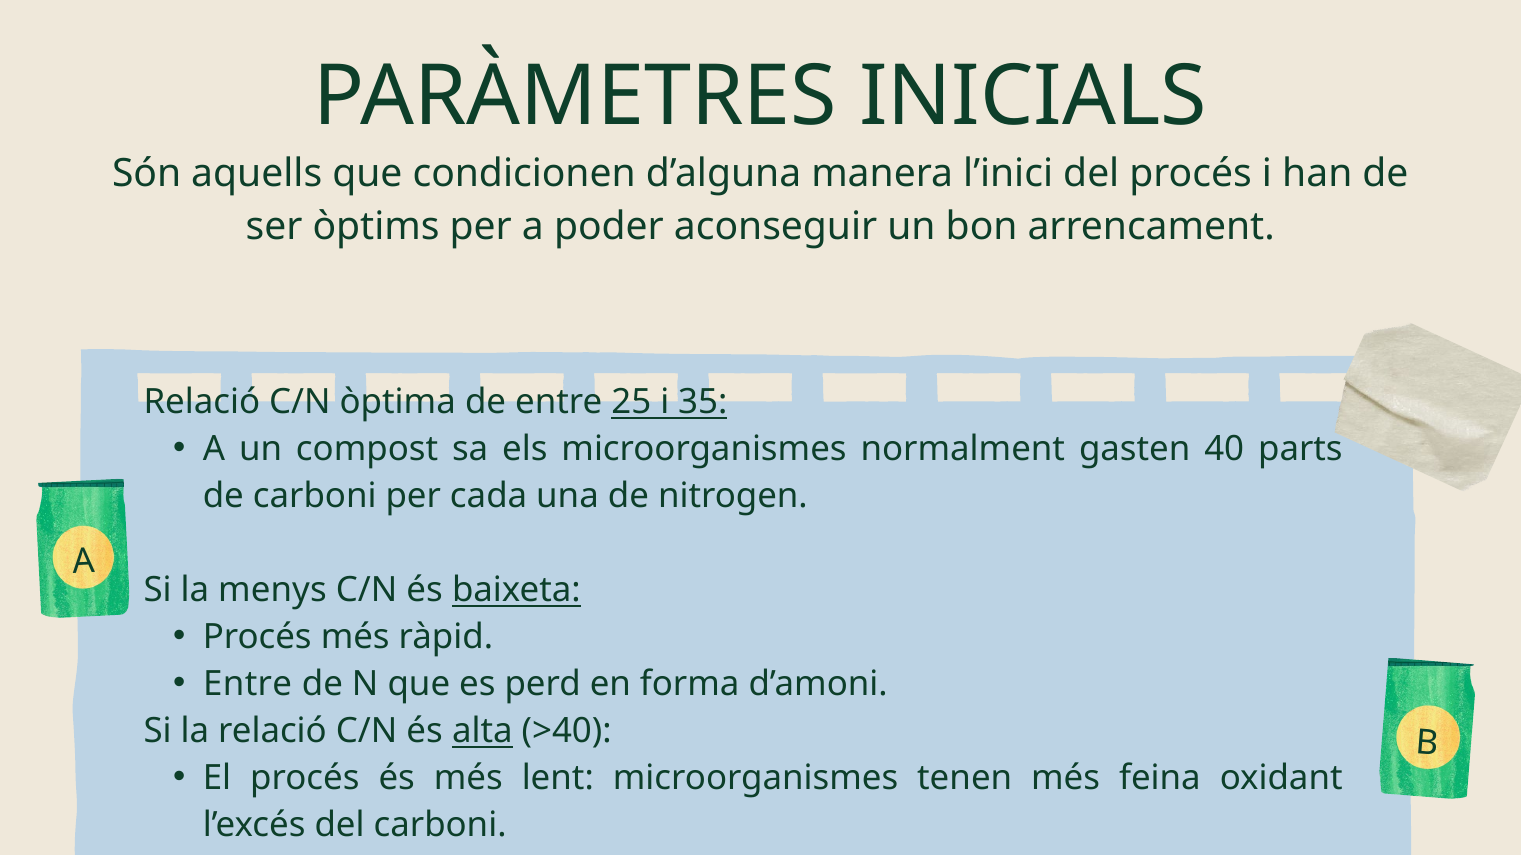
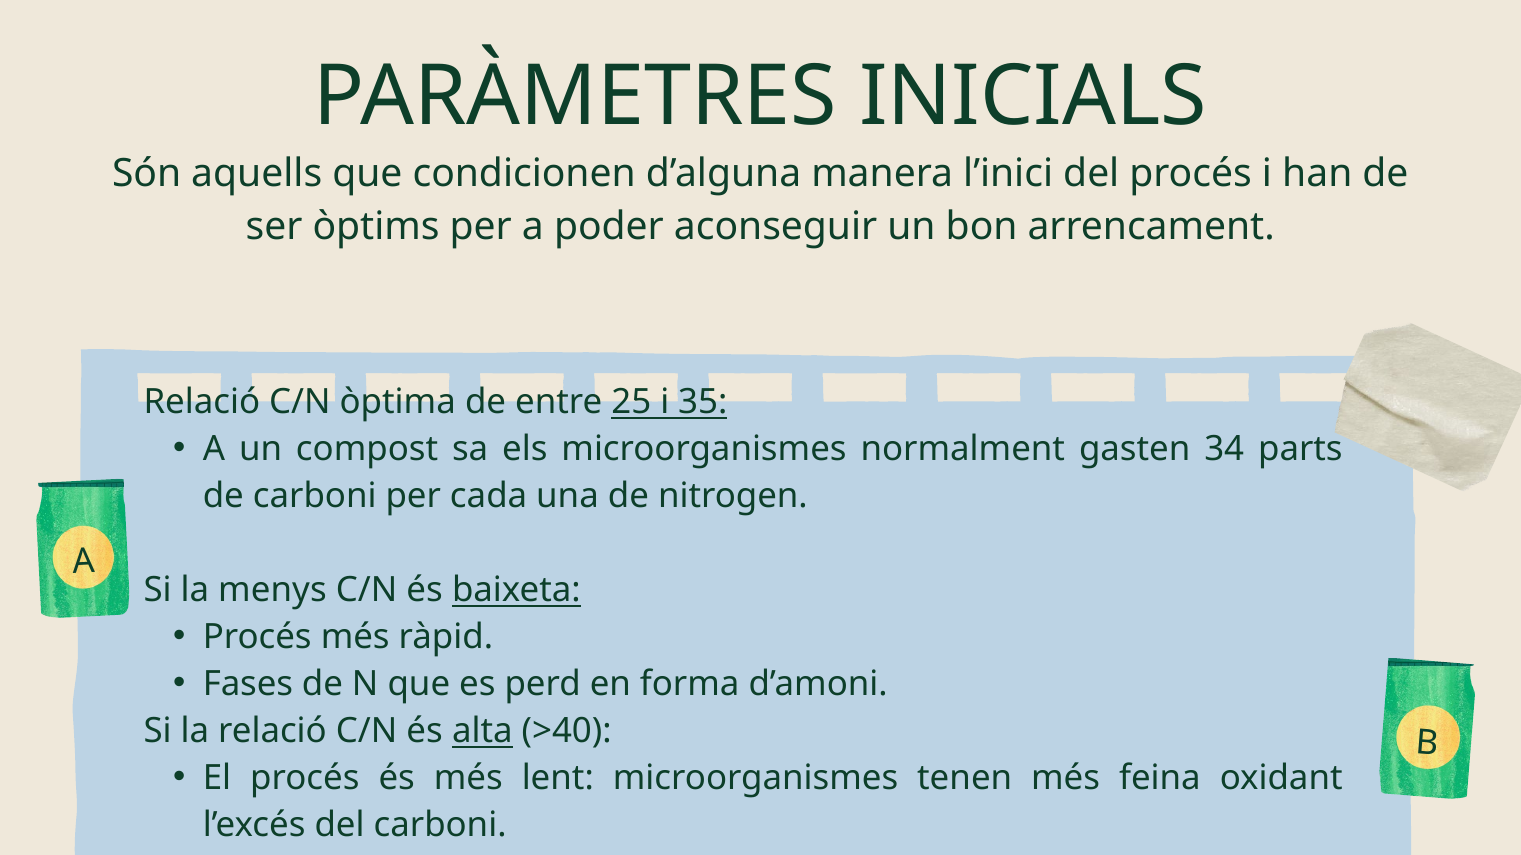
40: 40 -> 34
Entre at (248, 684): Entre -> Fases
